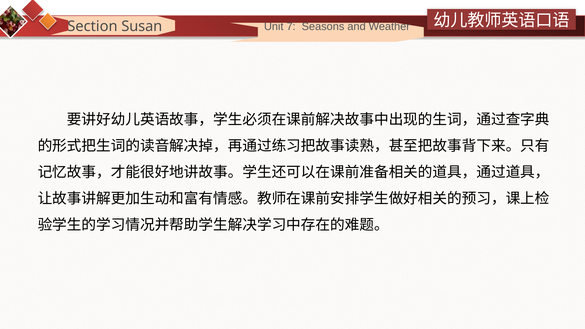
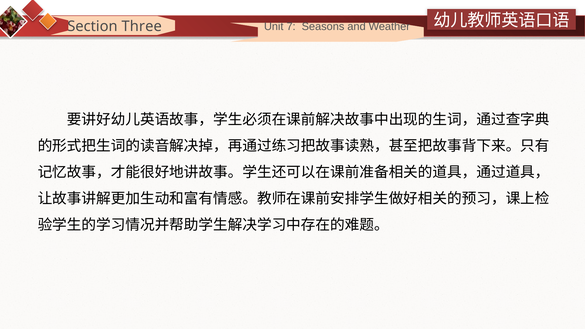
Susan: Susan -> Three
